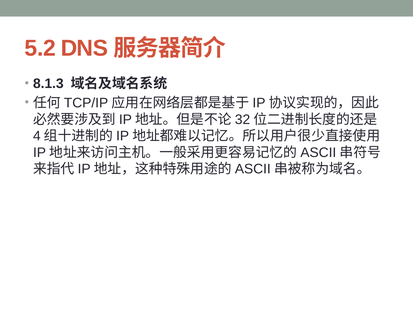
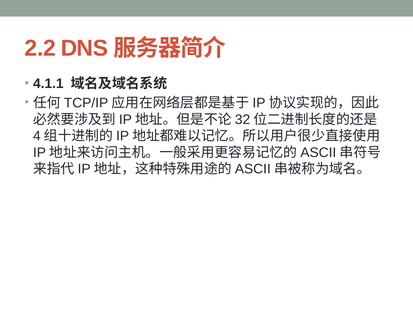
5.2: 5.2 -> 2.2
8.1.3: 8.1.3 -> 4.1.1
